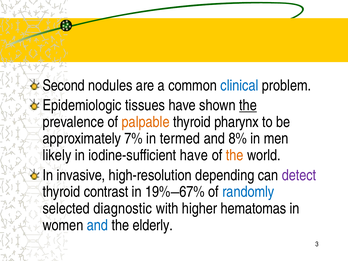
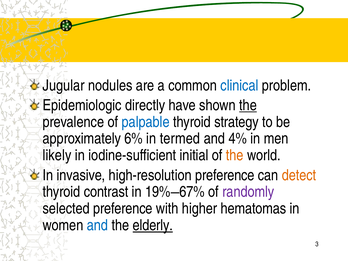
Second: Second -> Jugular
tissues: tissues -> directly
palpable colour: orange -> blue
pharynx: pharynx -> strategy
7%: 7% -> 6%
8%: 8% -> 4%
iodine-sufficient have: have -> initial
high-resolution depending: depending -> preference
detect colour: purple -> orange
randomly colour: blue -> purple
selected diagnostic: diagnostic -> preference
elderly underline: none -> present
